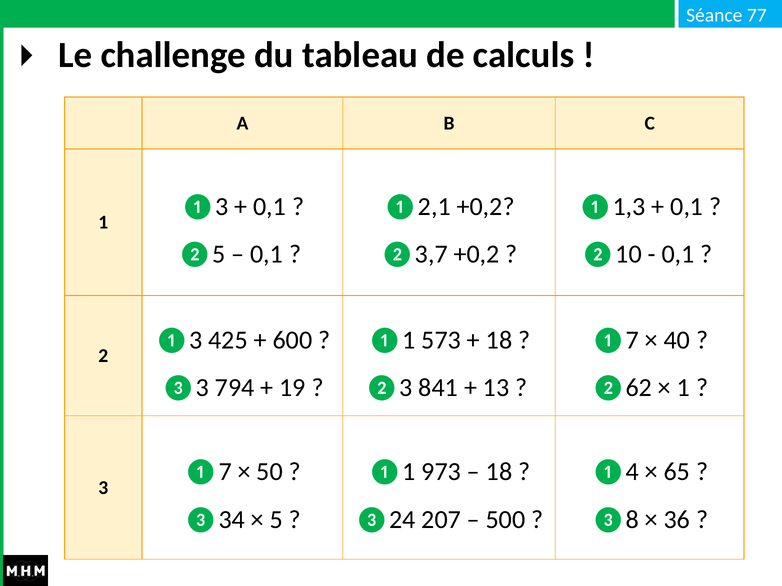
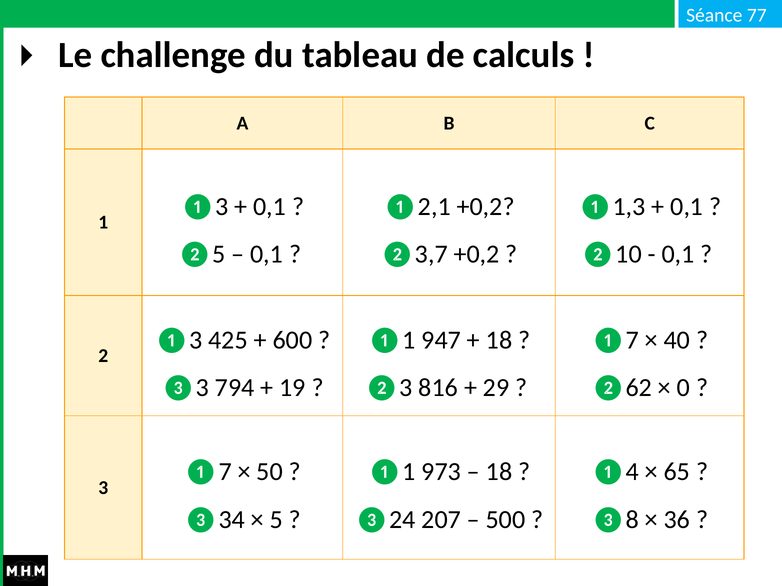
573: 573 -> 947
841: 841 -> 816
13: 13 -> 29
1 at (683, 388): 1 -> 0
